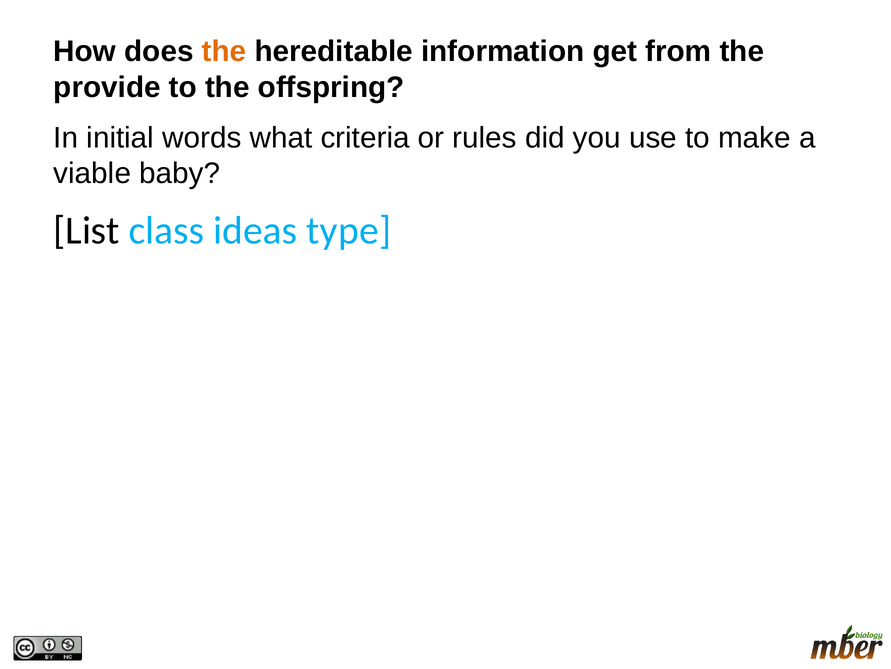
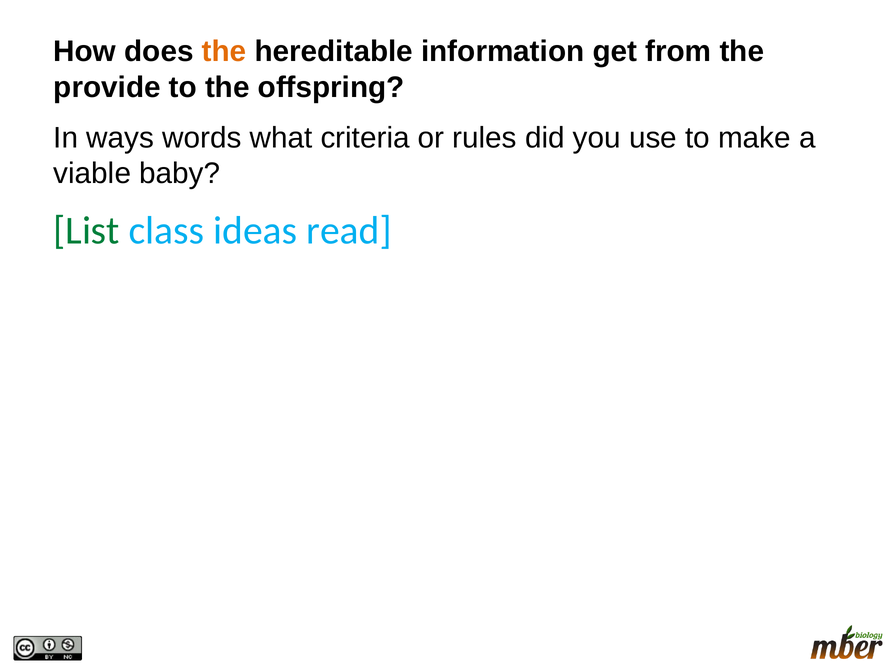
initial: initial -> ways
List colour: black -> green
type: type -> read
